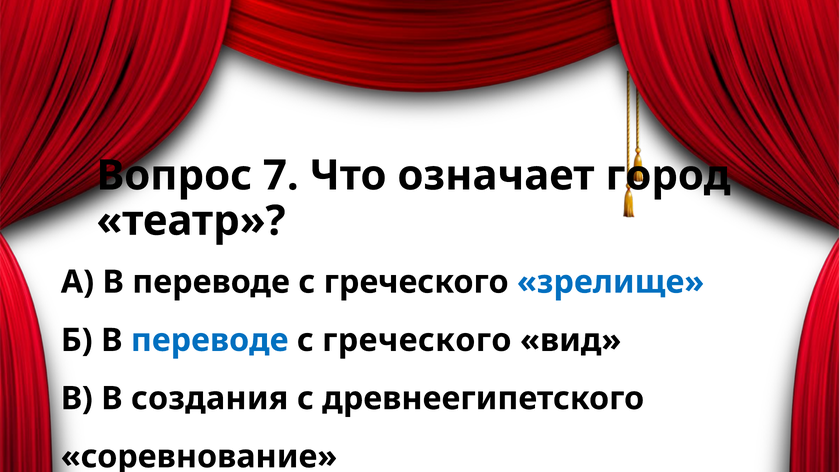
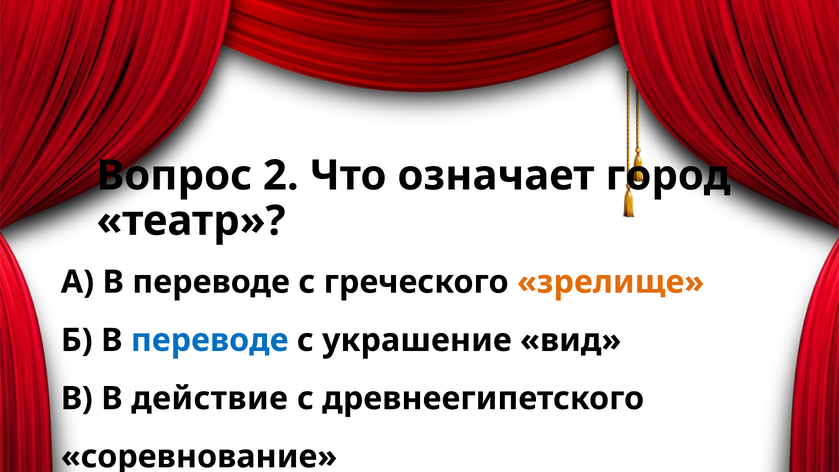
7: 7 -> 2
зрелище colour: blue -> orange
греческого at (417, 340): греческого -> украшение
создания: создания -> действие
